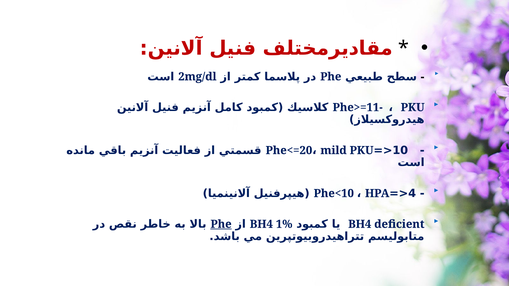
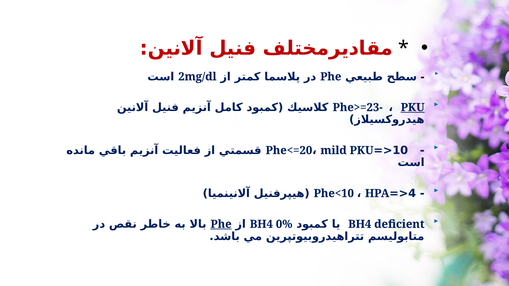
Phe>=11-: Phe>=11- -> Phe>=23-
PKU at (413, 108) underline: none -> present
1%: 1% -> 0%
